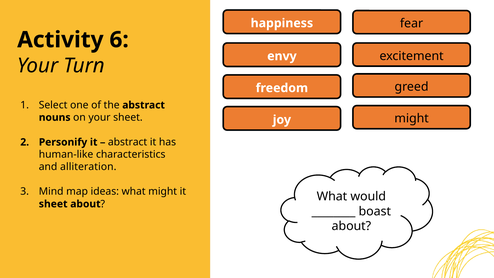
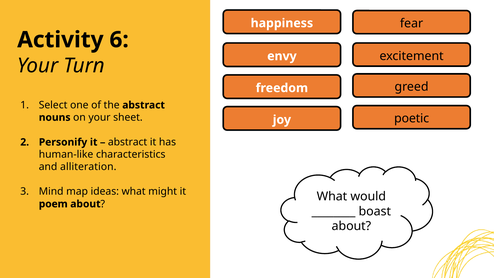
joy might: might -> poetic
sheet at (53, 204): sheet -> poem
